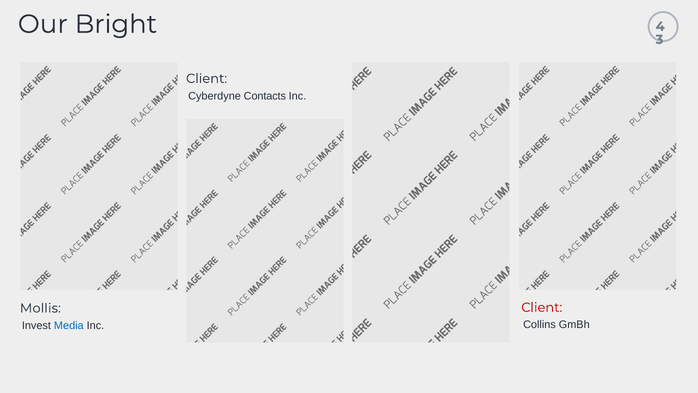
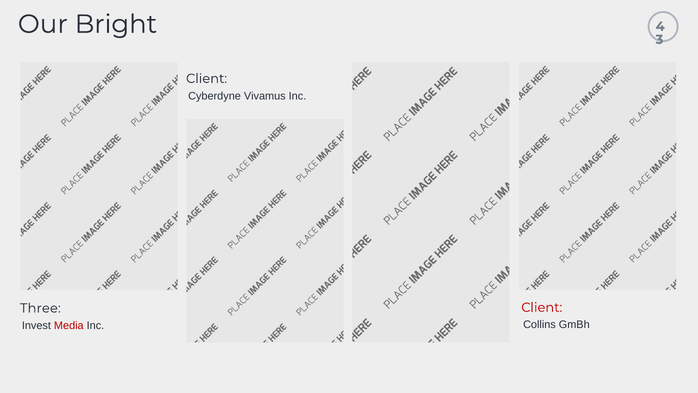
Contacts: Contacts -> Vivamus
Mollis: Mollis -> Three
Media colour: blue -> red
